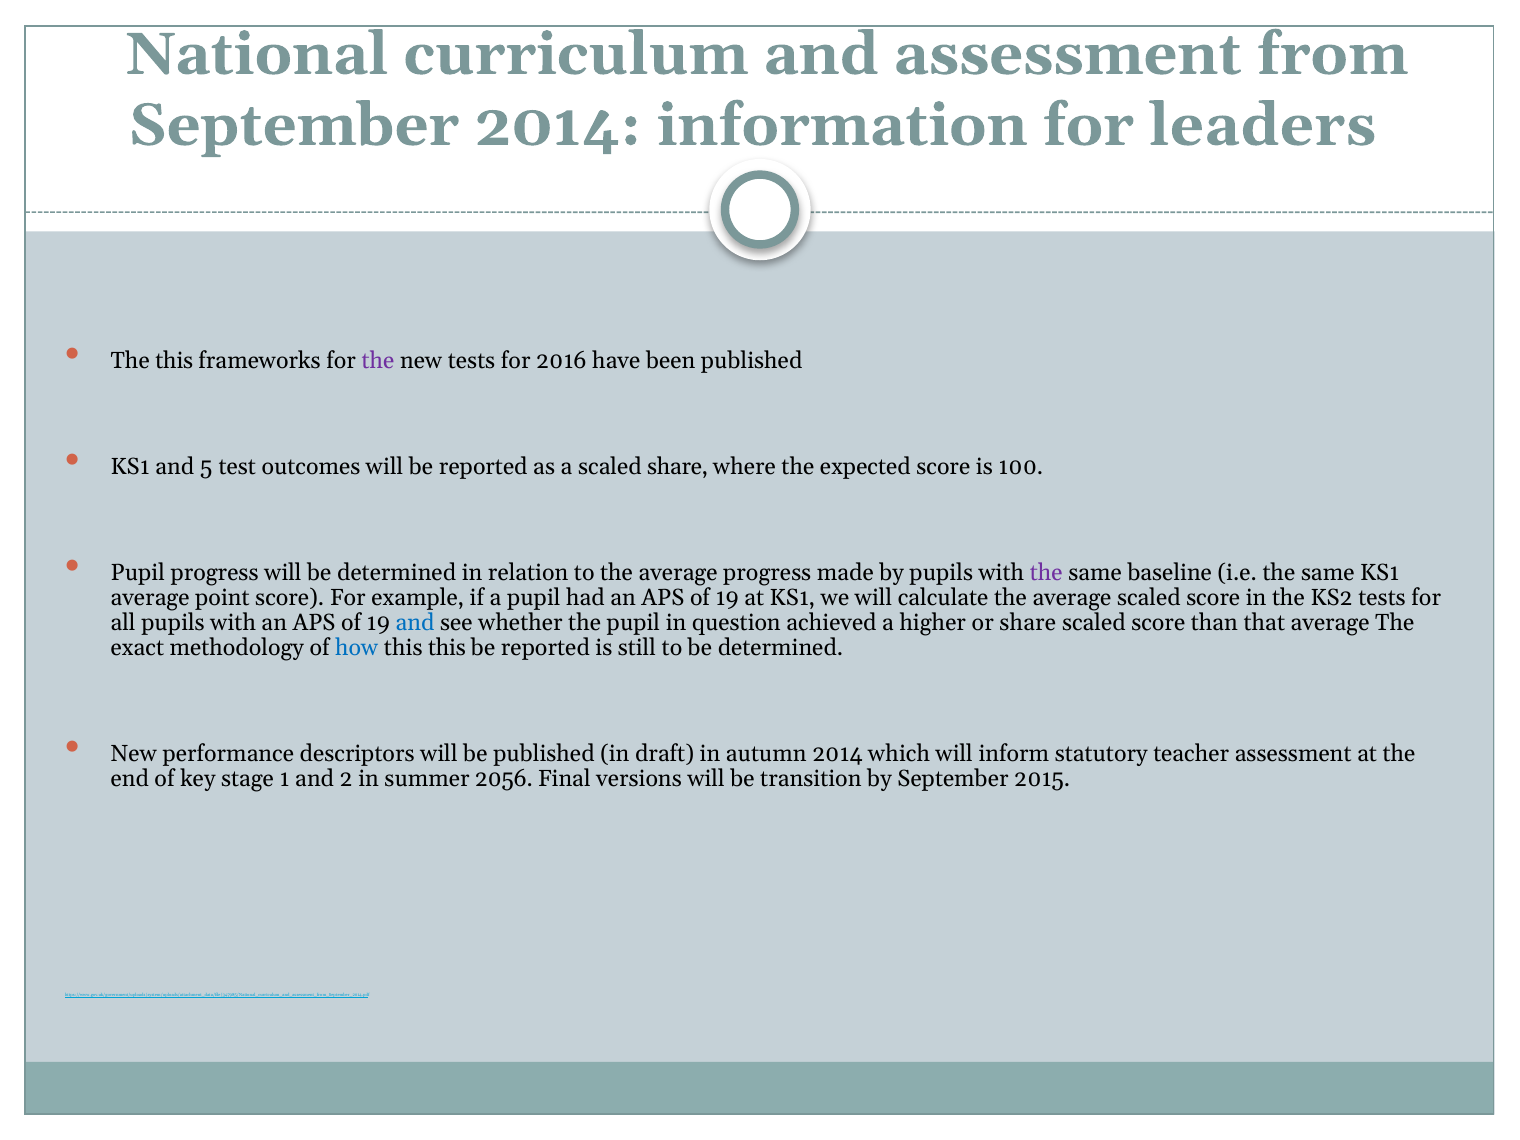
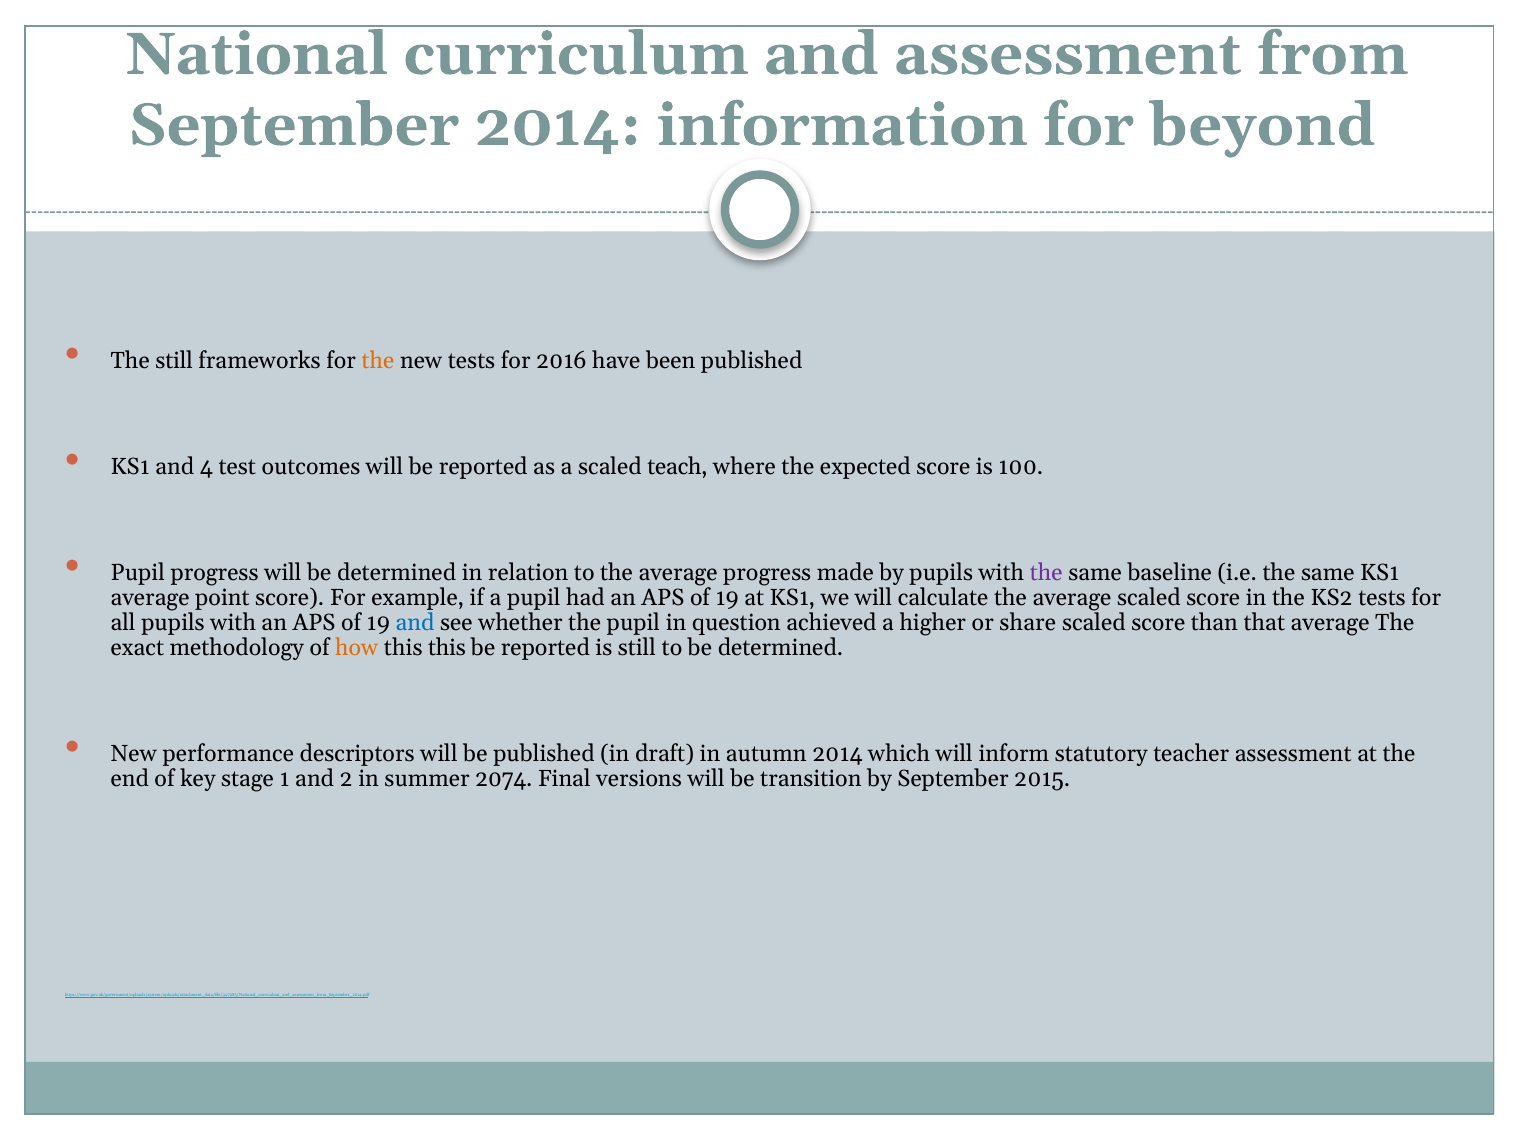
leaders: leaders -> beyond
The this: this -> still
the at (378, 360) colour: purple -> orange
5: 5 -> 4
scaled share: share -> teach
how colour: blue -> orange
2056: 2056 -> 2074
